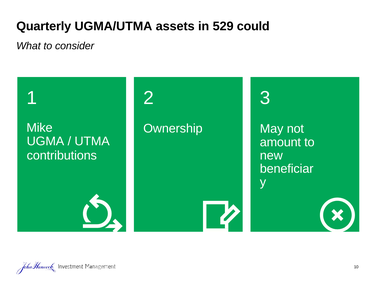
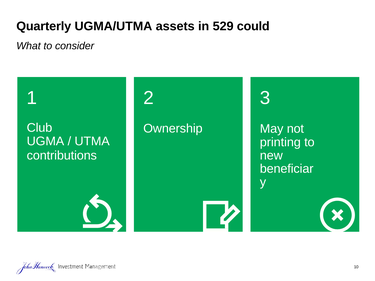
Mike: Mike -> Club
amount: amount -> printing
